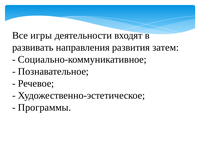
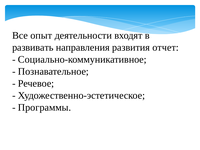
игры: игры -> опыт
затем: затем -> отчет
